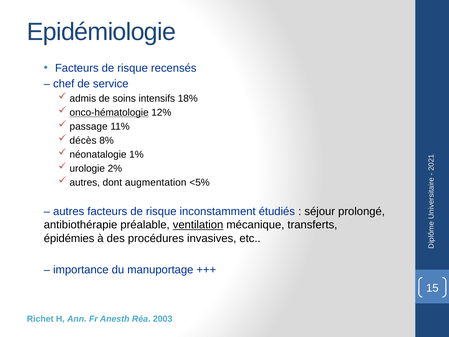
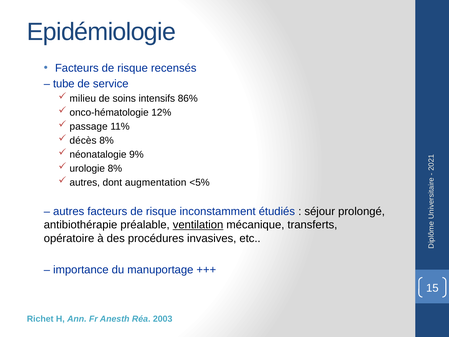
chef: chef -> tube
admis: admis -> milieu
18%: 18% -> 86%
onco-hématologie underline: present -> none
1%: 1% -> 9%
urologie 2%: 2% -> 8%
épidémies: épidémies -> opératoire
